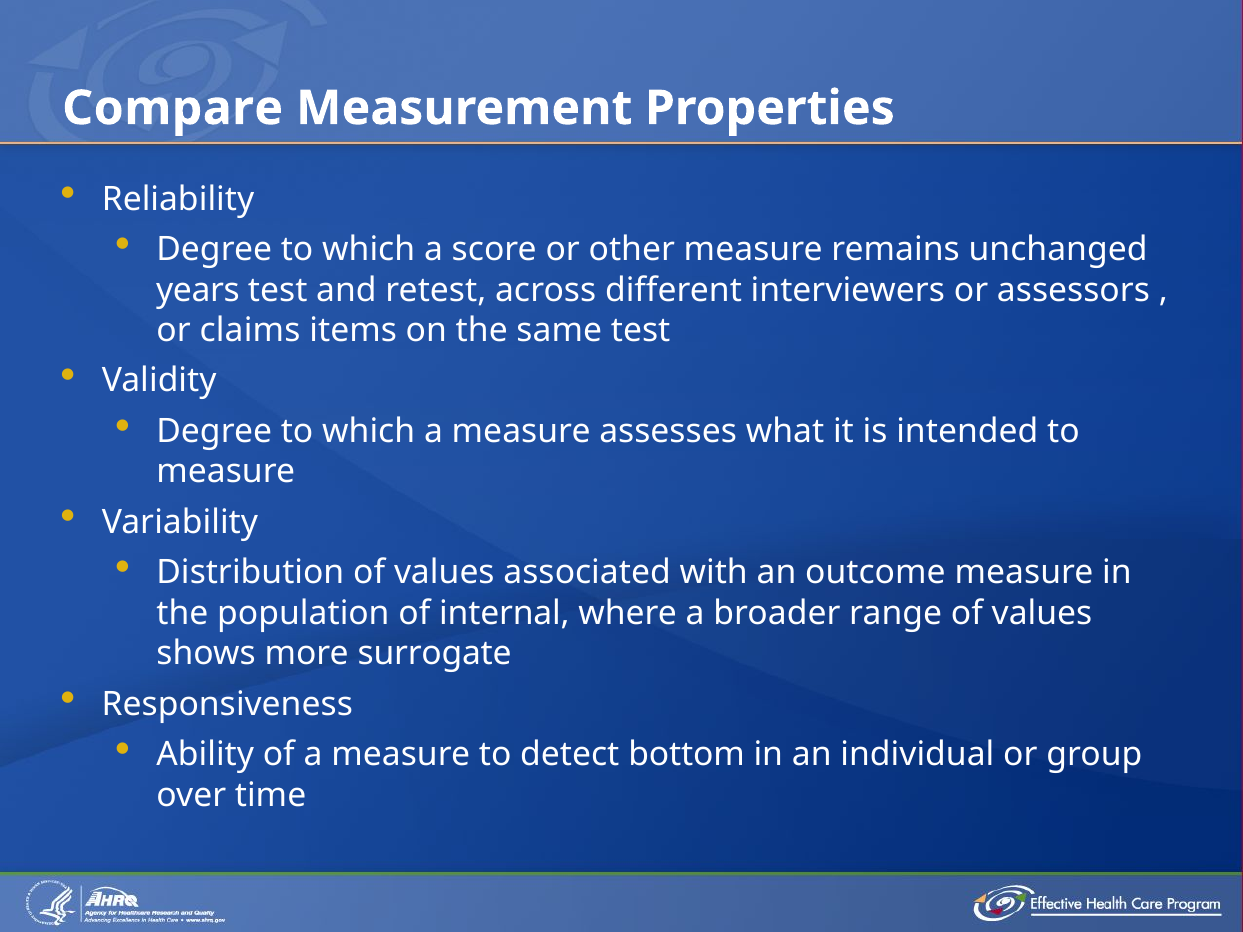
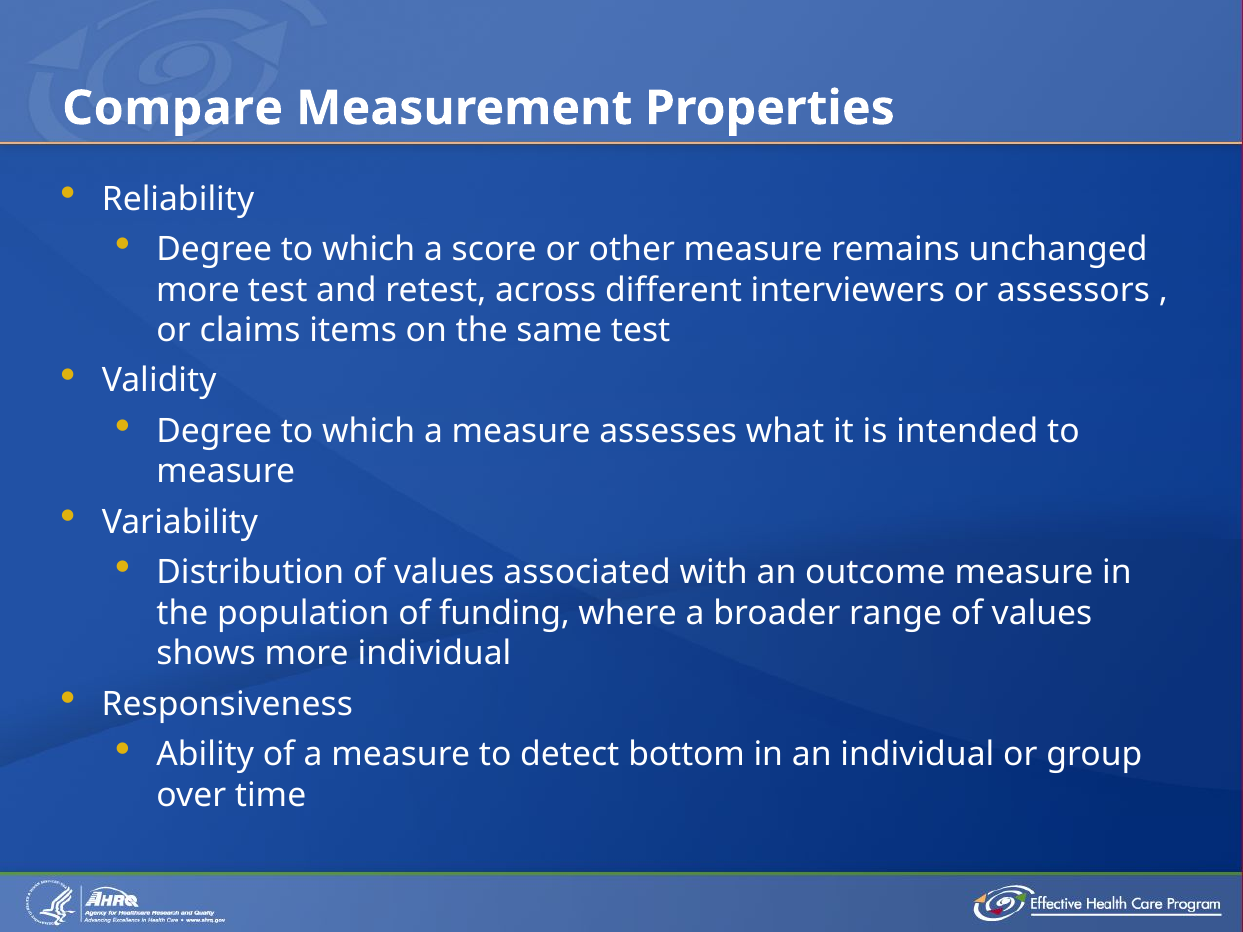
years at (198, 290): years -> more
internal: internal -> funding
more surrogate: surrogate -> individual
